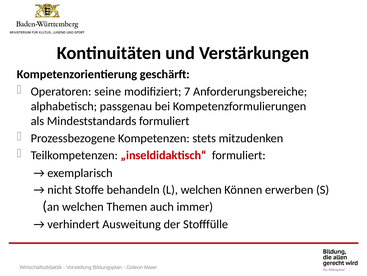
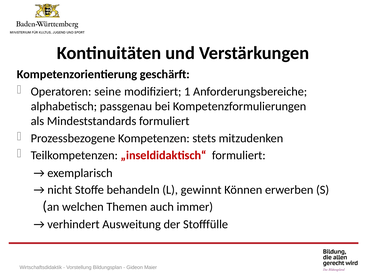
7: 7 -> 1
L welchen: welchen -> gewinnt
